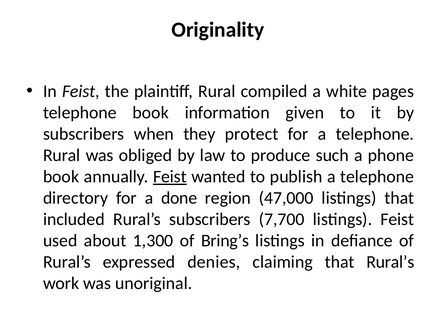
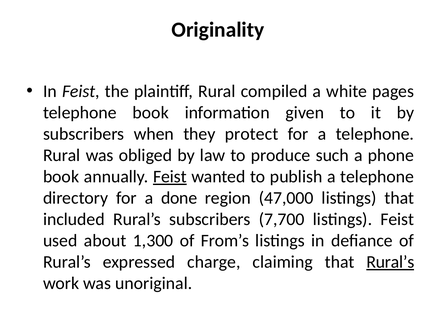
Bring’s: Bring’s -> From’s
denies: denies -> charge
Rural’s at (390, 262) underline: none -> present
